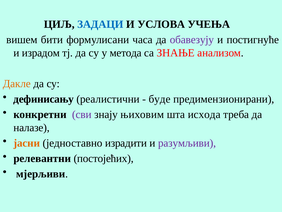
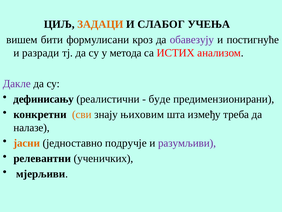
ЗАДАЦИ colour: blue -> orange
УСЛОВА: УСЛОВА -> СЛАБОГ
часа: часа -> кроз
израдом: израдом -> разради
ЗНАЊЕ: ЗНАЊЕ -> ИСТИХ
Дакле colour: orange -> purple
сви colour: purple -> orange
исхода: исхода -> између
израдити: израдити -> пoдручје
постојећих: постојећих -> ученичких
